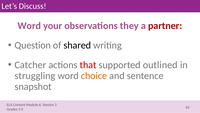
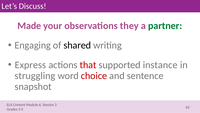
Word at (29, 26): Word -> Made
partner colour: red -> green
Question: Question -> Engaging
Catcher: Catcher -> Express
outlined: outlined -> instance
choice colour: orange -> red
